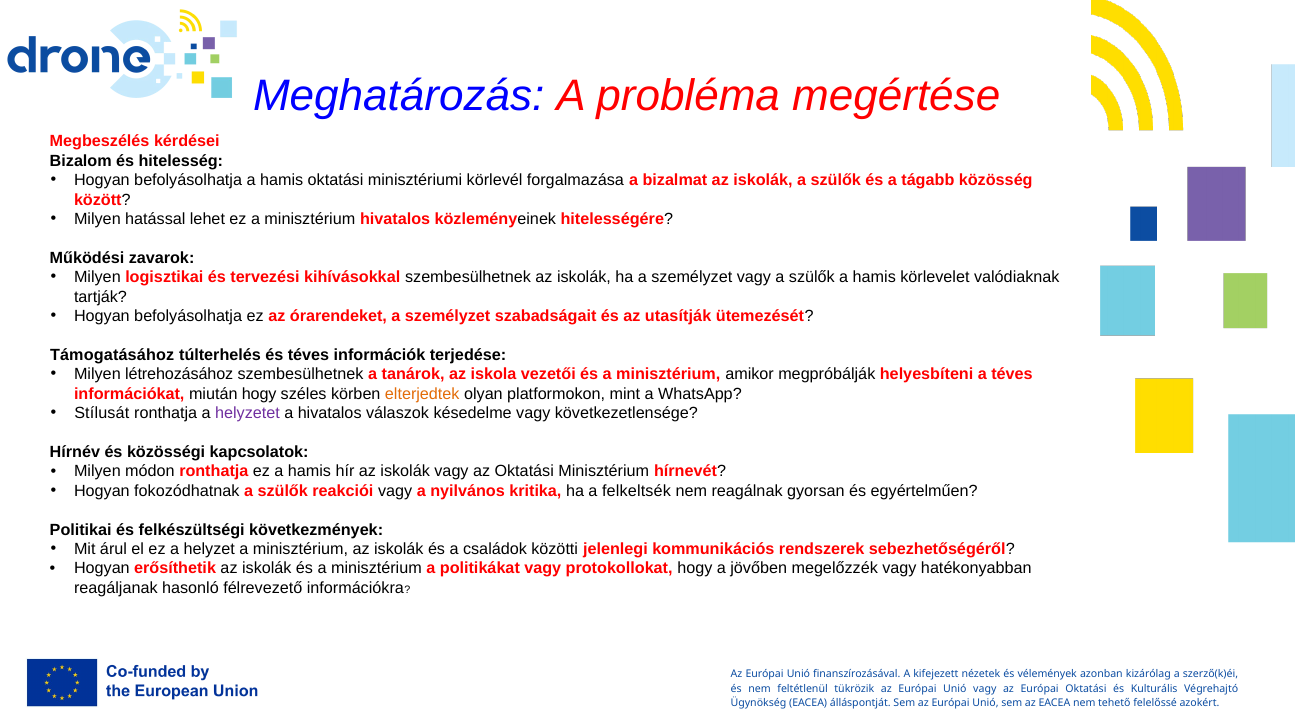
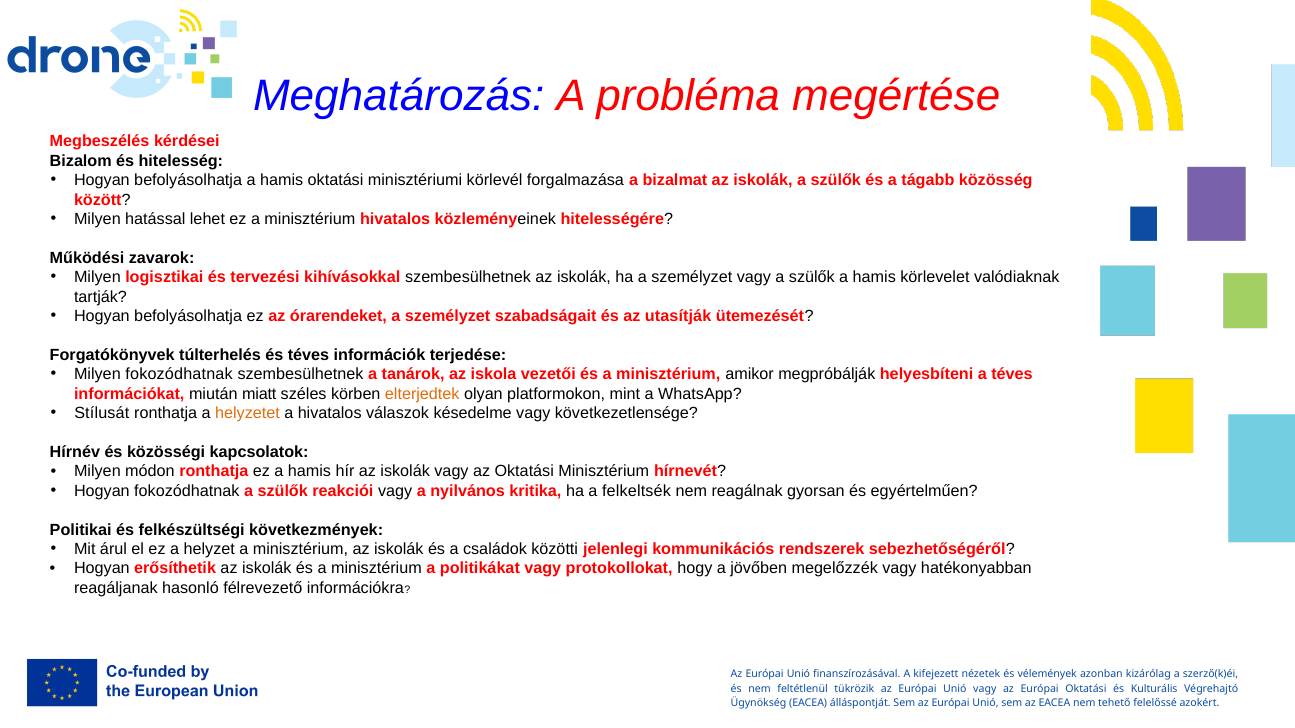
Támogatásához: Támogatásához -> Forgatókönyvek
Milyen létrehozásához: létrehozásához -> fokozódhatnak
miután hogy: hogy -> miatt
helyzetet colour: purple -> orange
